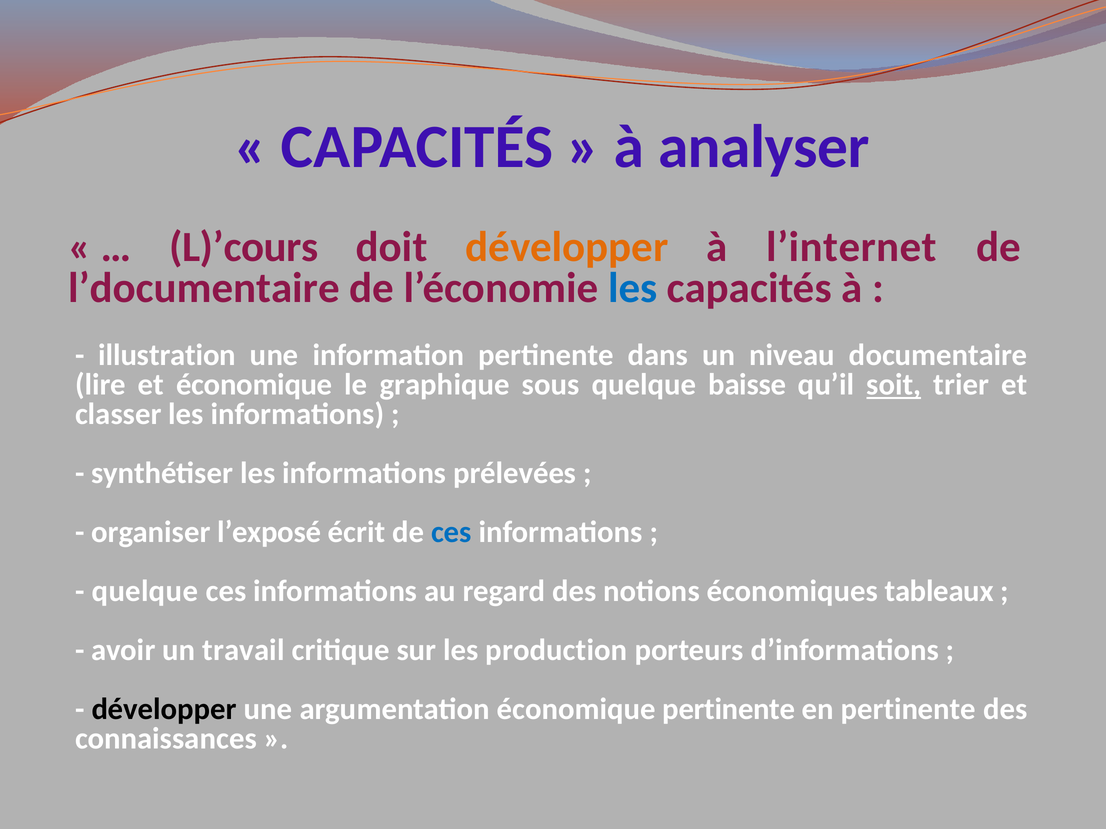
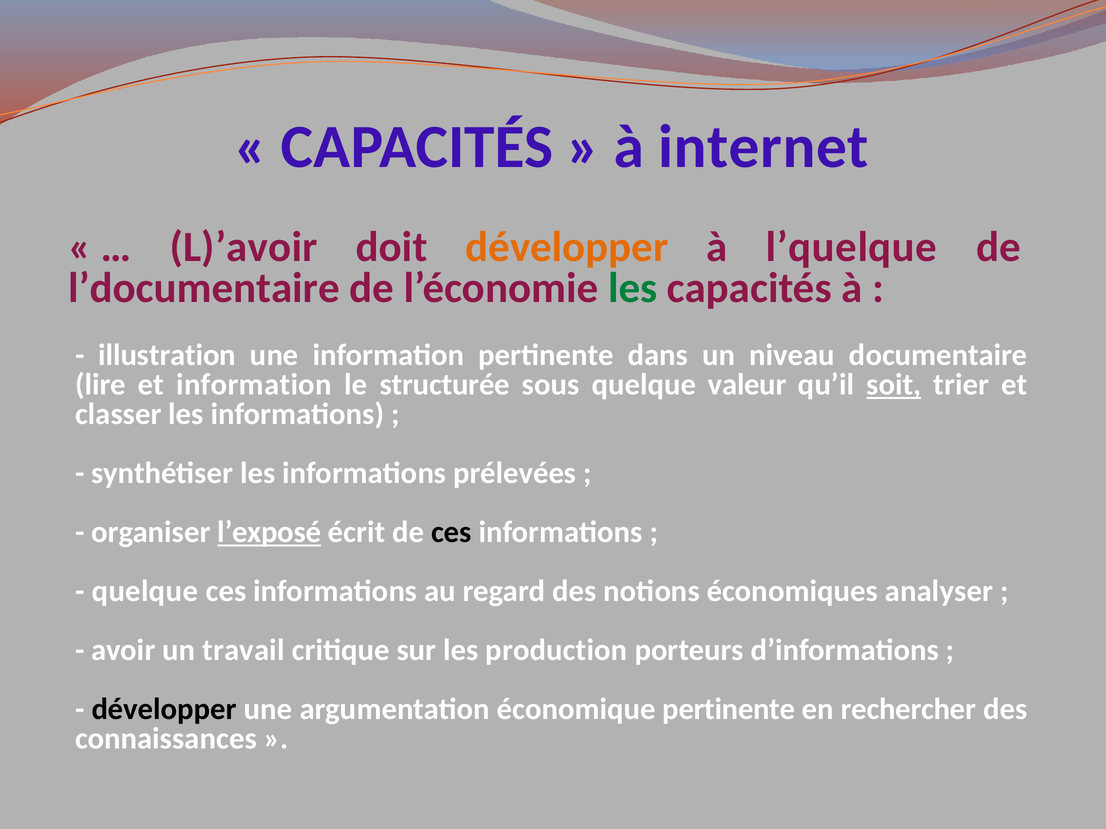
analyser: analyser -> internet
L)’cours: L)’cours -> L)’avoir
l’internet: l’internet -> l’quelque
les at (633, 288) colour: blue -> green
et économique: économique -> information
graphique: graphique -> structurée
baisse: baisse -> valeur
l’exposé underline: none -> present
ces at (451, 532) colour: blue -> black
tableaux: tableaux -> analyser
en pertinente: pertinente -> rechercher
